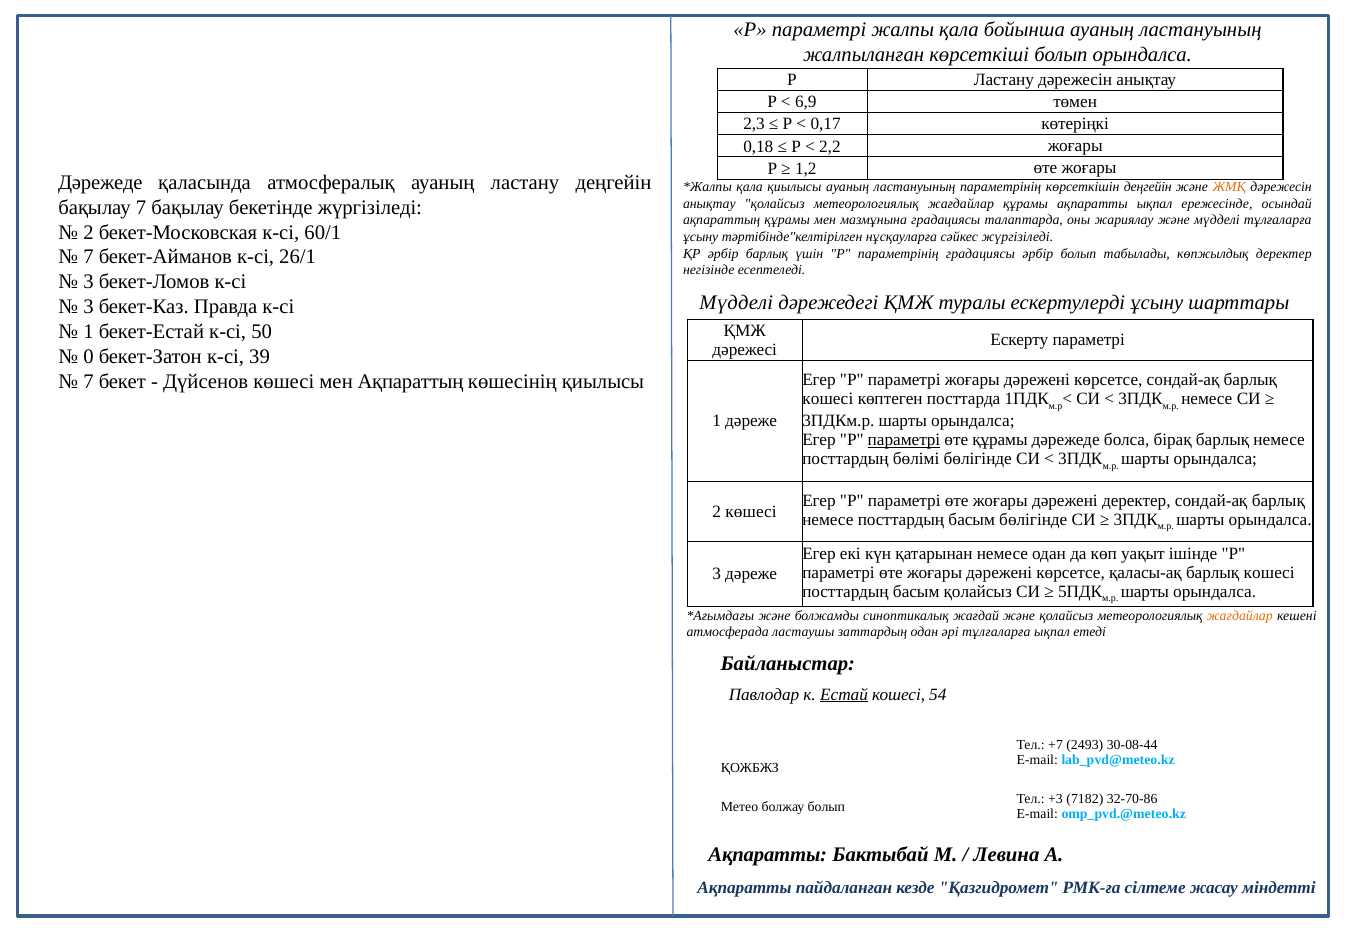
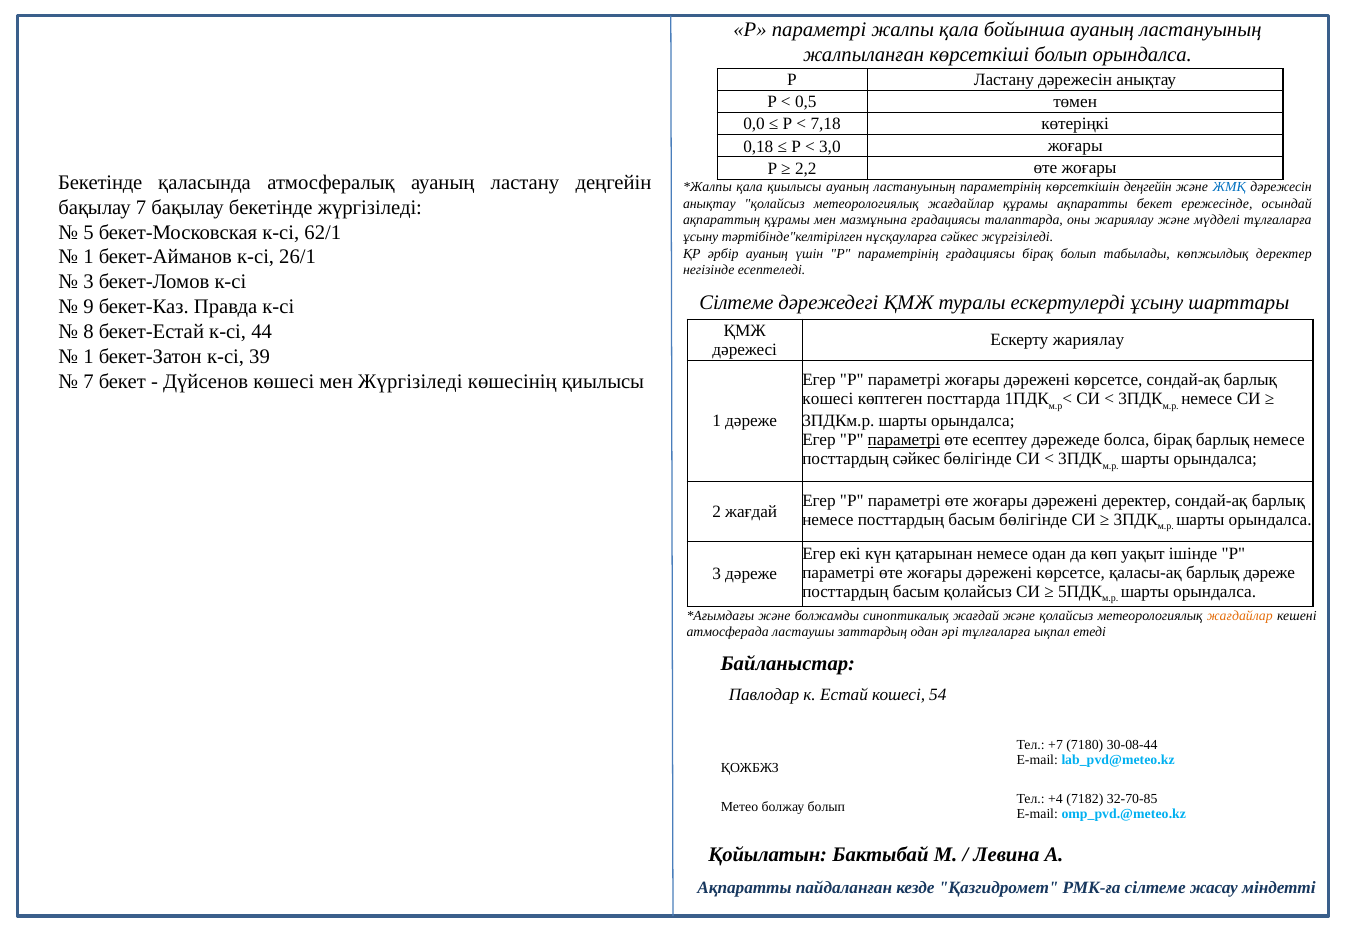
6,9: 6,9 -> 0,5
2,3: 2,3 -> 0,0
0,17: 0,17 -> 7,18
2,2: 2,2 -> 3,0
1,2: 1,2 -> 2,2
Дәрежеде at (100, 183): Дәрежеде -> Бекетінде
ЖМҚ colour: orange -> blue
ақпаратты ықпал: ықпал -> бекет
2 at (88, 232): 2 -> 5
60/1: 60/1 -> 62/1
әрбір барлық: барлық -> ауаның
градациясы әрбір: әрбір -> бірақ
7 at (88, 257): 7 -> 1
Мүдделі at (736, 303): Мүдделі -> Сілтеме
3 at (88, 307): 3 -> 9
1 at (88, 332): 1 -> 8
50: 50 -> 44
Ескерту параметрі: параметрі -> жариялау
0 at (88, 356): 0 -> 1
мен Ақпараттың: Ақпараттың -> Жүргізіледі
өте құрамы: құрамы -> есептеу
посттардың бөлімі: бөлімі -> сәйкес
2 көшесі: көшесі -> жағдай
кошесi at (1269, 573): кошесi -> дәреже
Естай underline: present -> none
2493: 2493 -> 7180
+3: +3 -> +4
32-70-86: 32-70-86 -> 32-70-85
Ақпаратты at (768, 854): Ақпаратты -> Қойылатын
